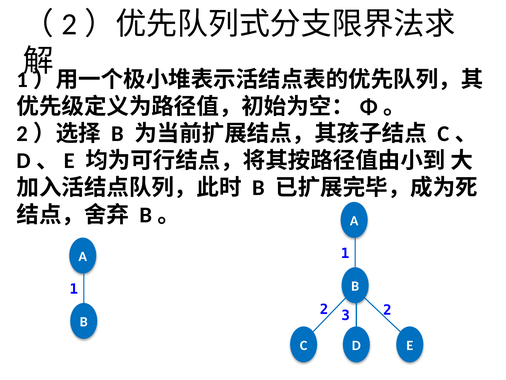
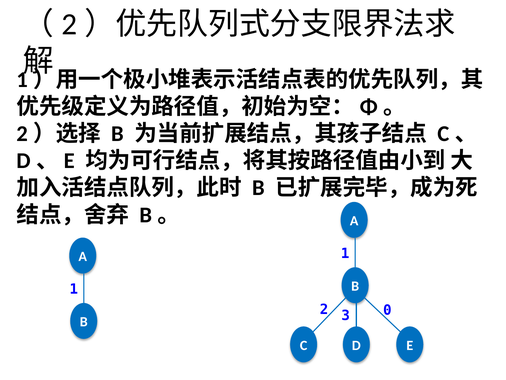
3 2: 2 -> 0
